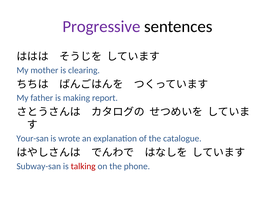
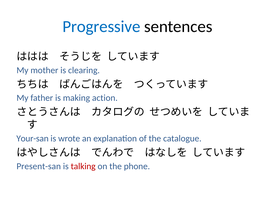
Progressive colour: purple -> blue
report: report -> action
Subway-san: Subway-san -> Present-san
